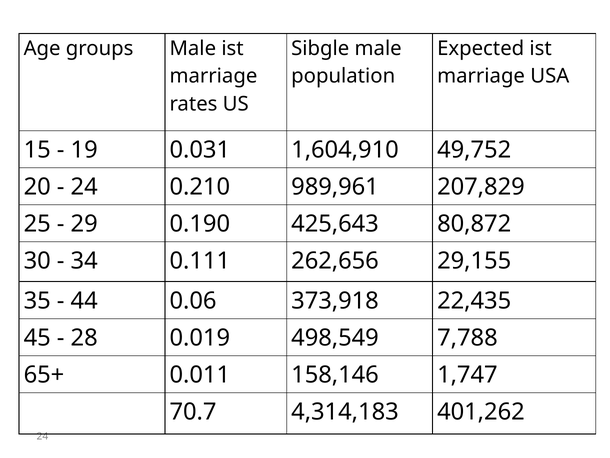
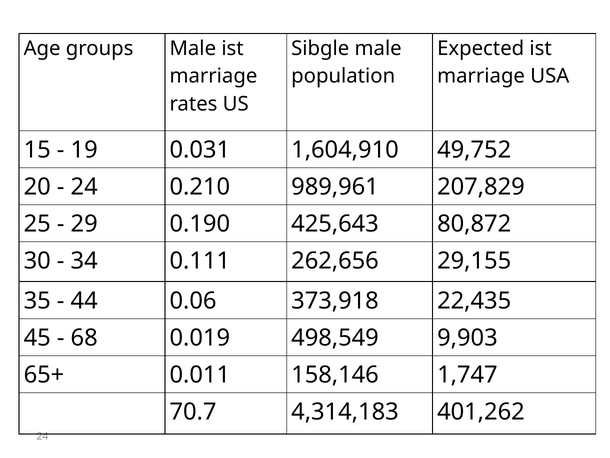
28: 28 -> 68
7,788: 7,788 -> 9,903
